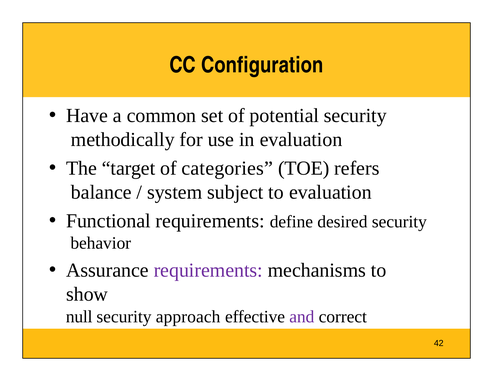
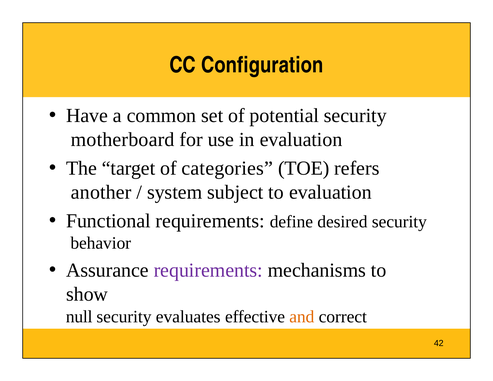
methodically: methodically -> motherboard
balance: balance -> another
approach: approach -> evaluates
and colour: purple -> orange
